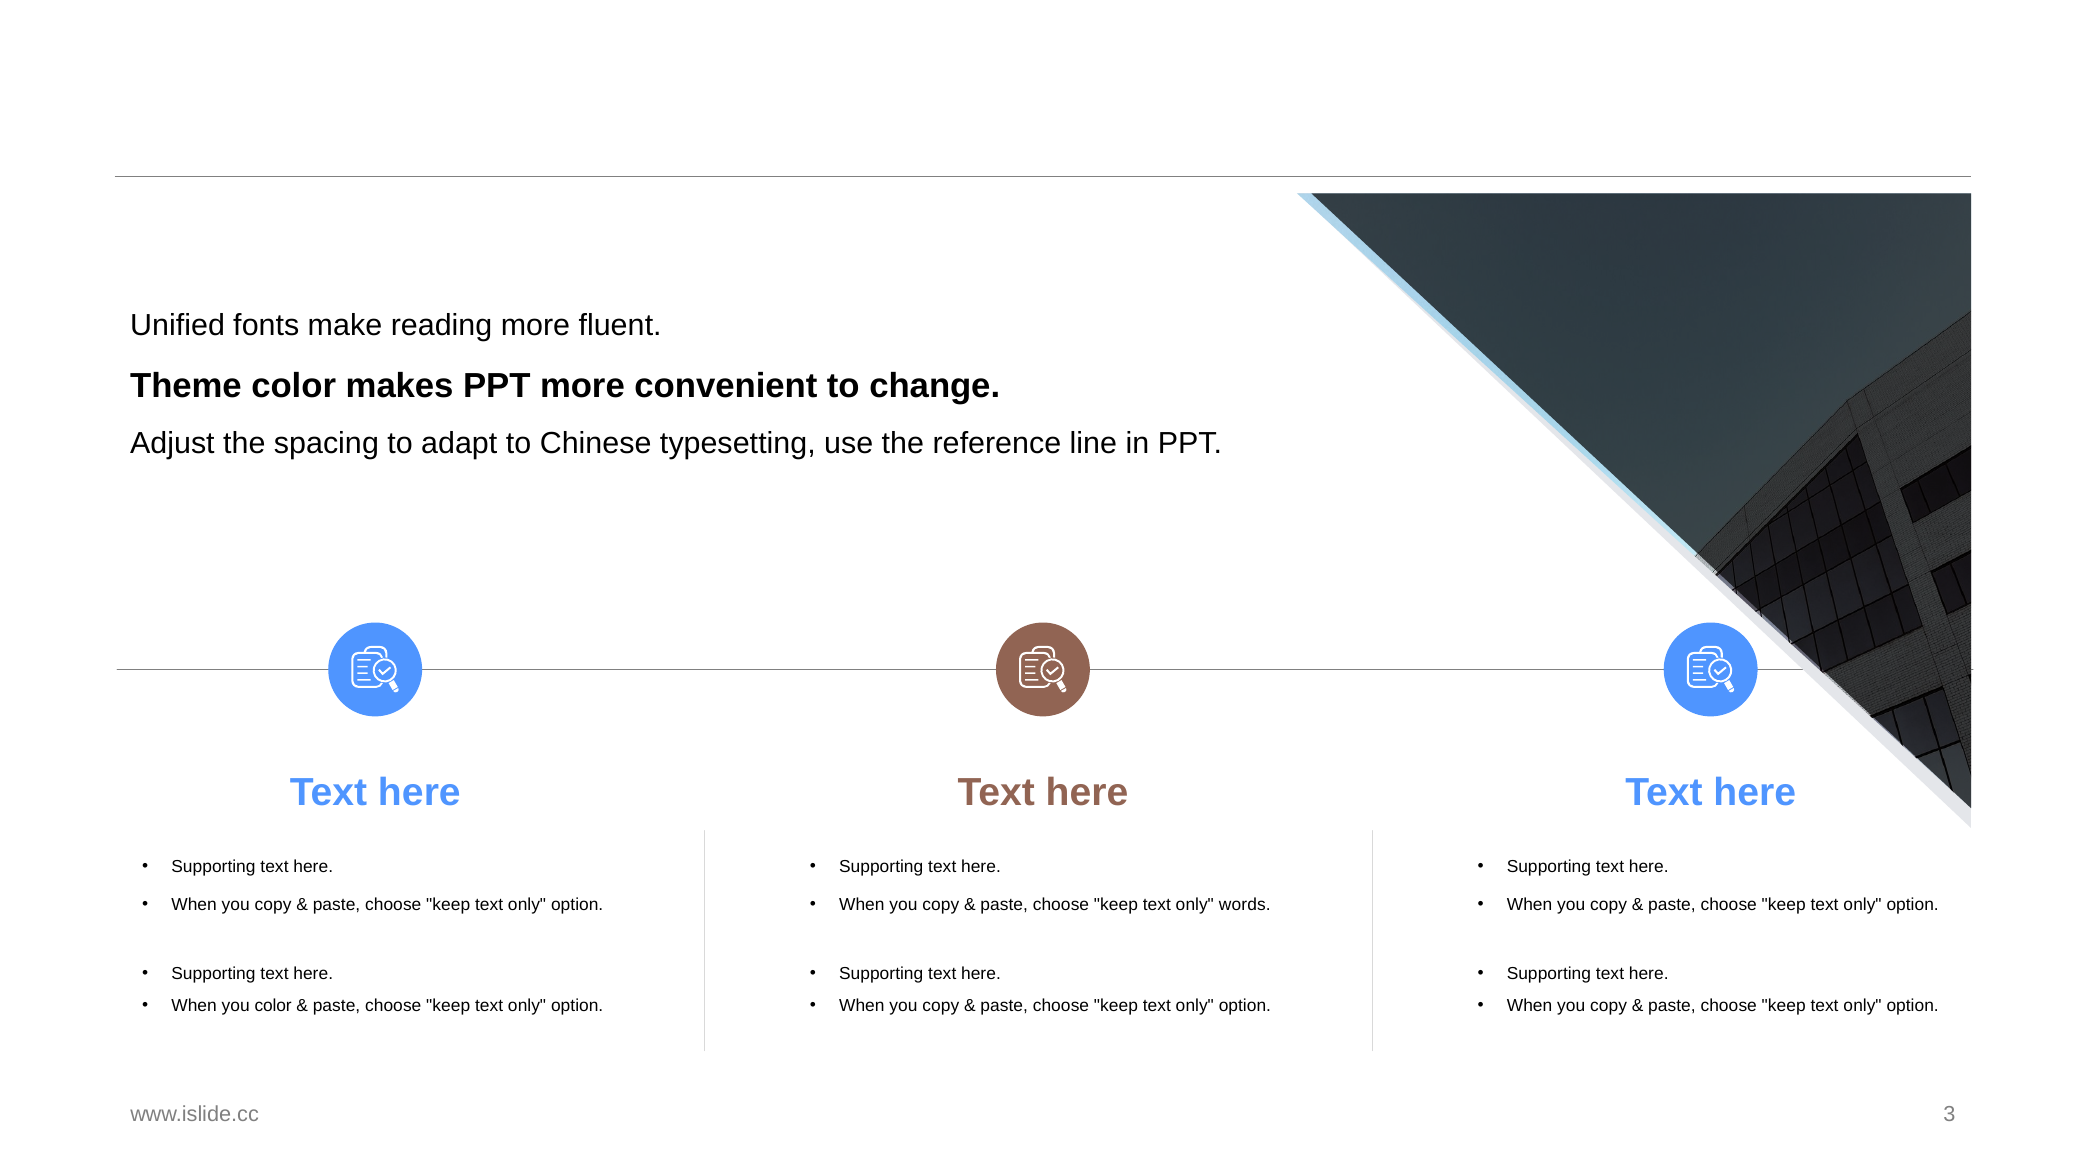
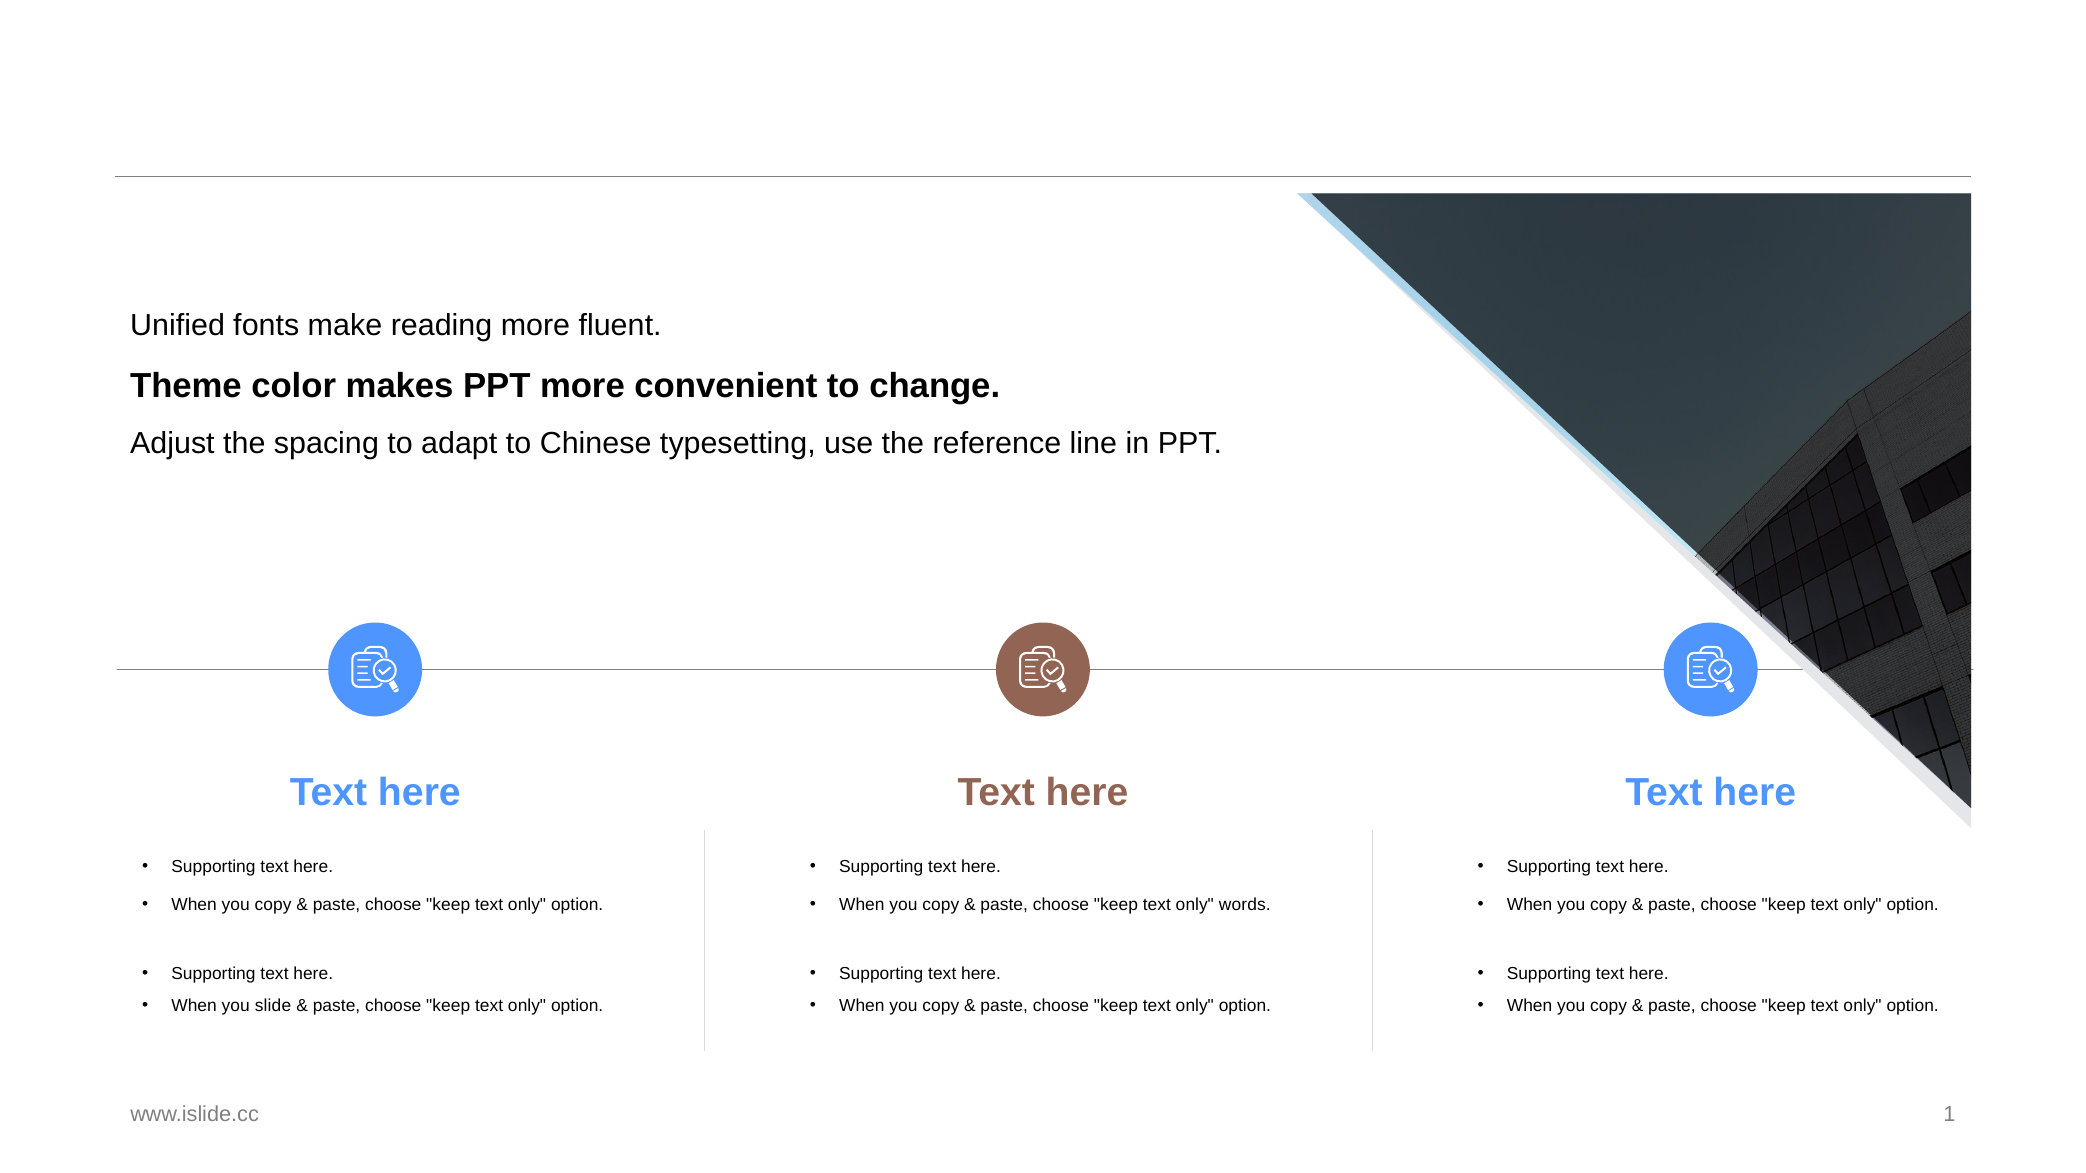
you color: color -> slide
3: 3 -> 1
